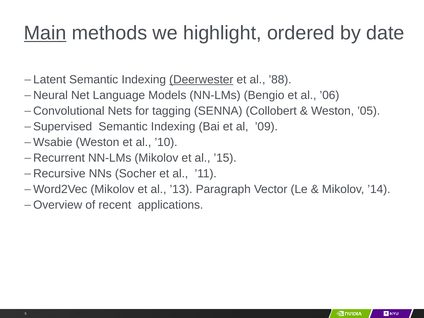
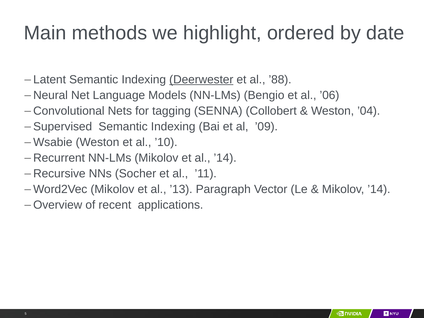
Main underline: present -> none
’05: ’05 -> ’04
al ’15: ’15 -> ’14
